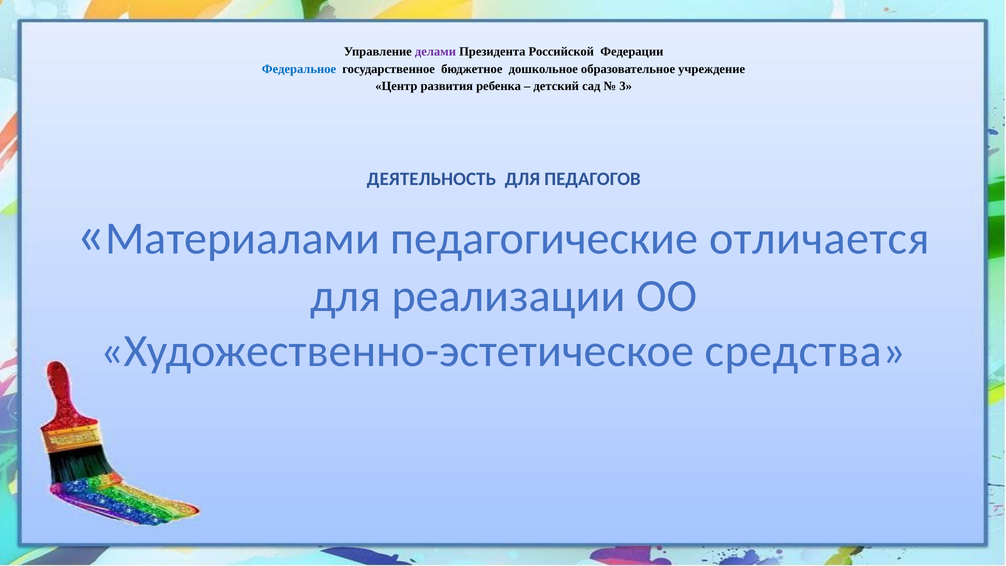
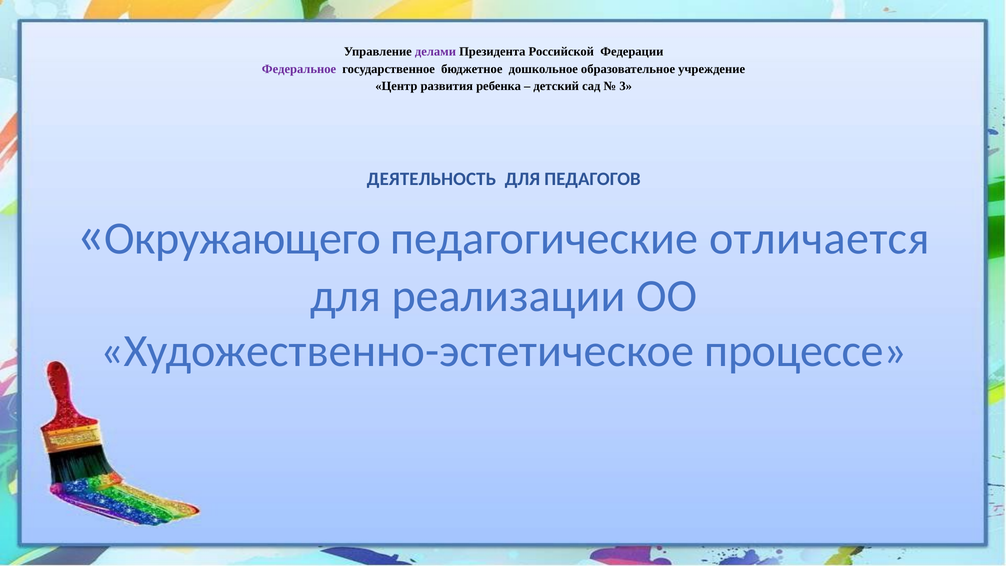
Федеральное colour: blue -> purple
Материалами: Материалами -> Окружающего
средства: средства -> процессе
